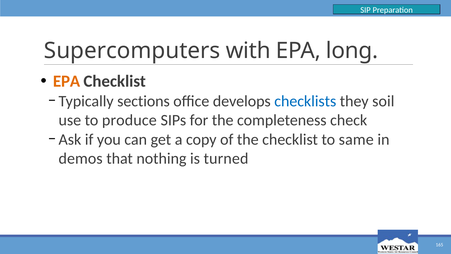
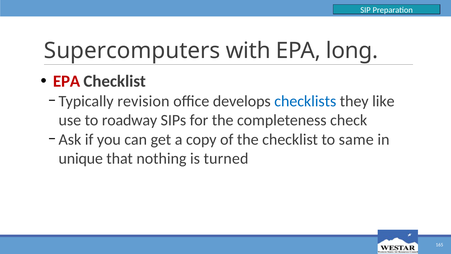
EPA at (67, 81) colour: orange -> red
sections: sections -> revision
soil: soil -> like
produce: produce -> roadway
demos: demos -> unique
